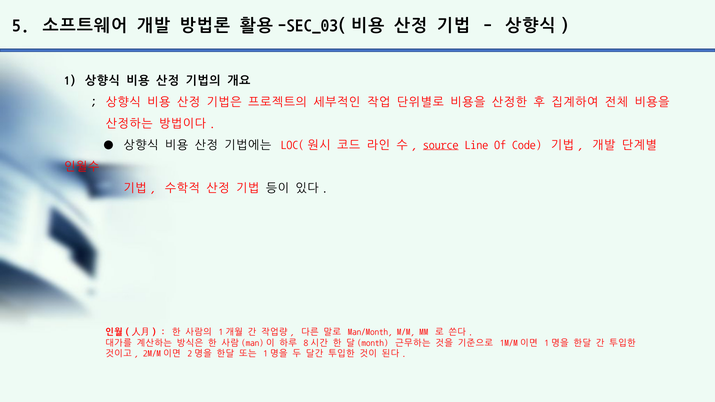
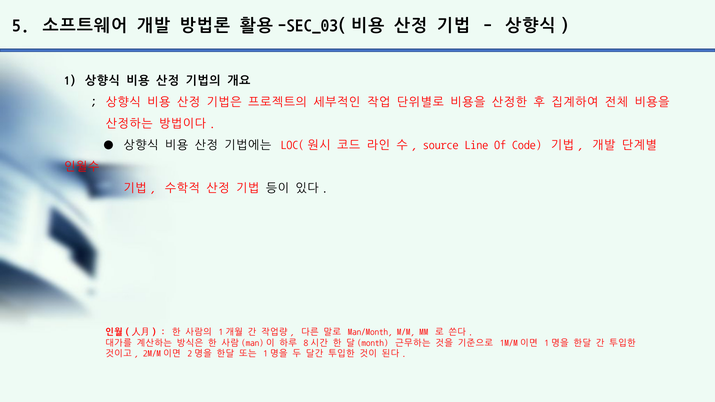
source underline: present -> none
